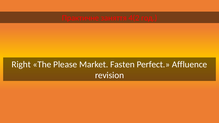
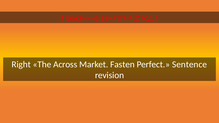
Please: Please -> Across
Affluence: Affluence -> Sentence
